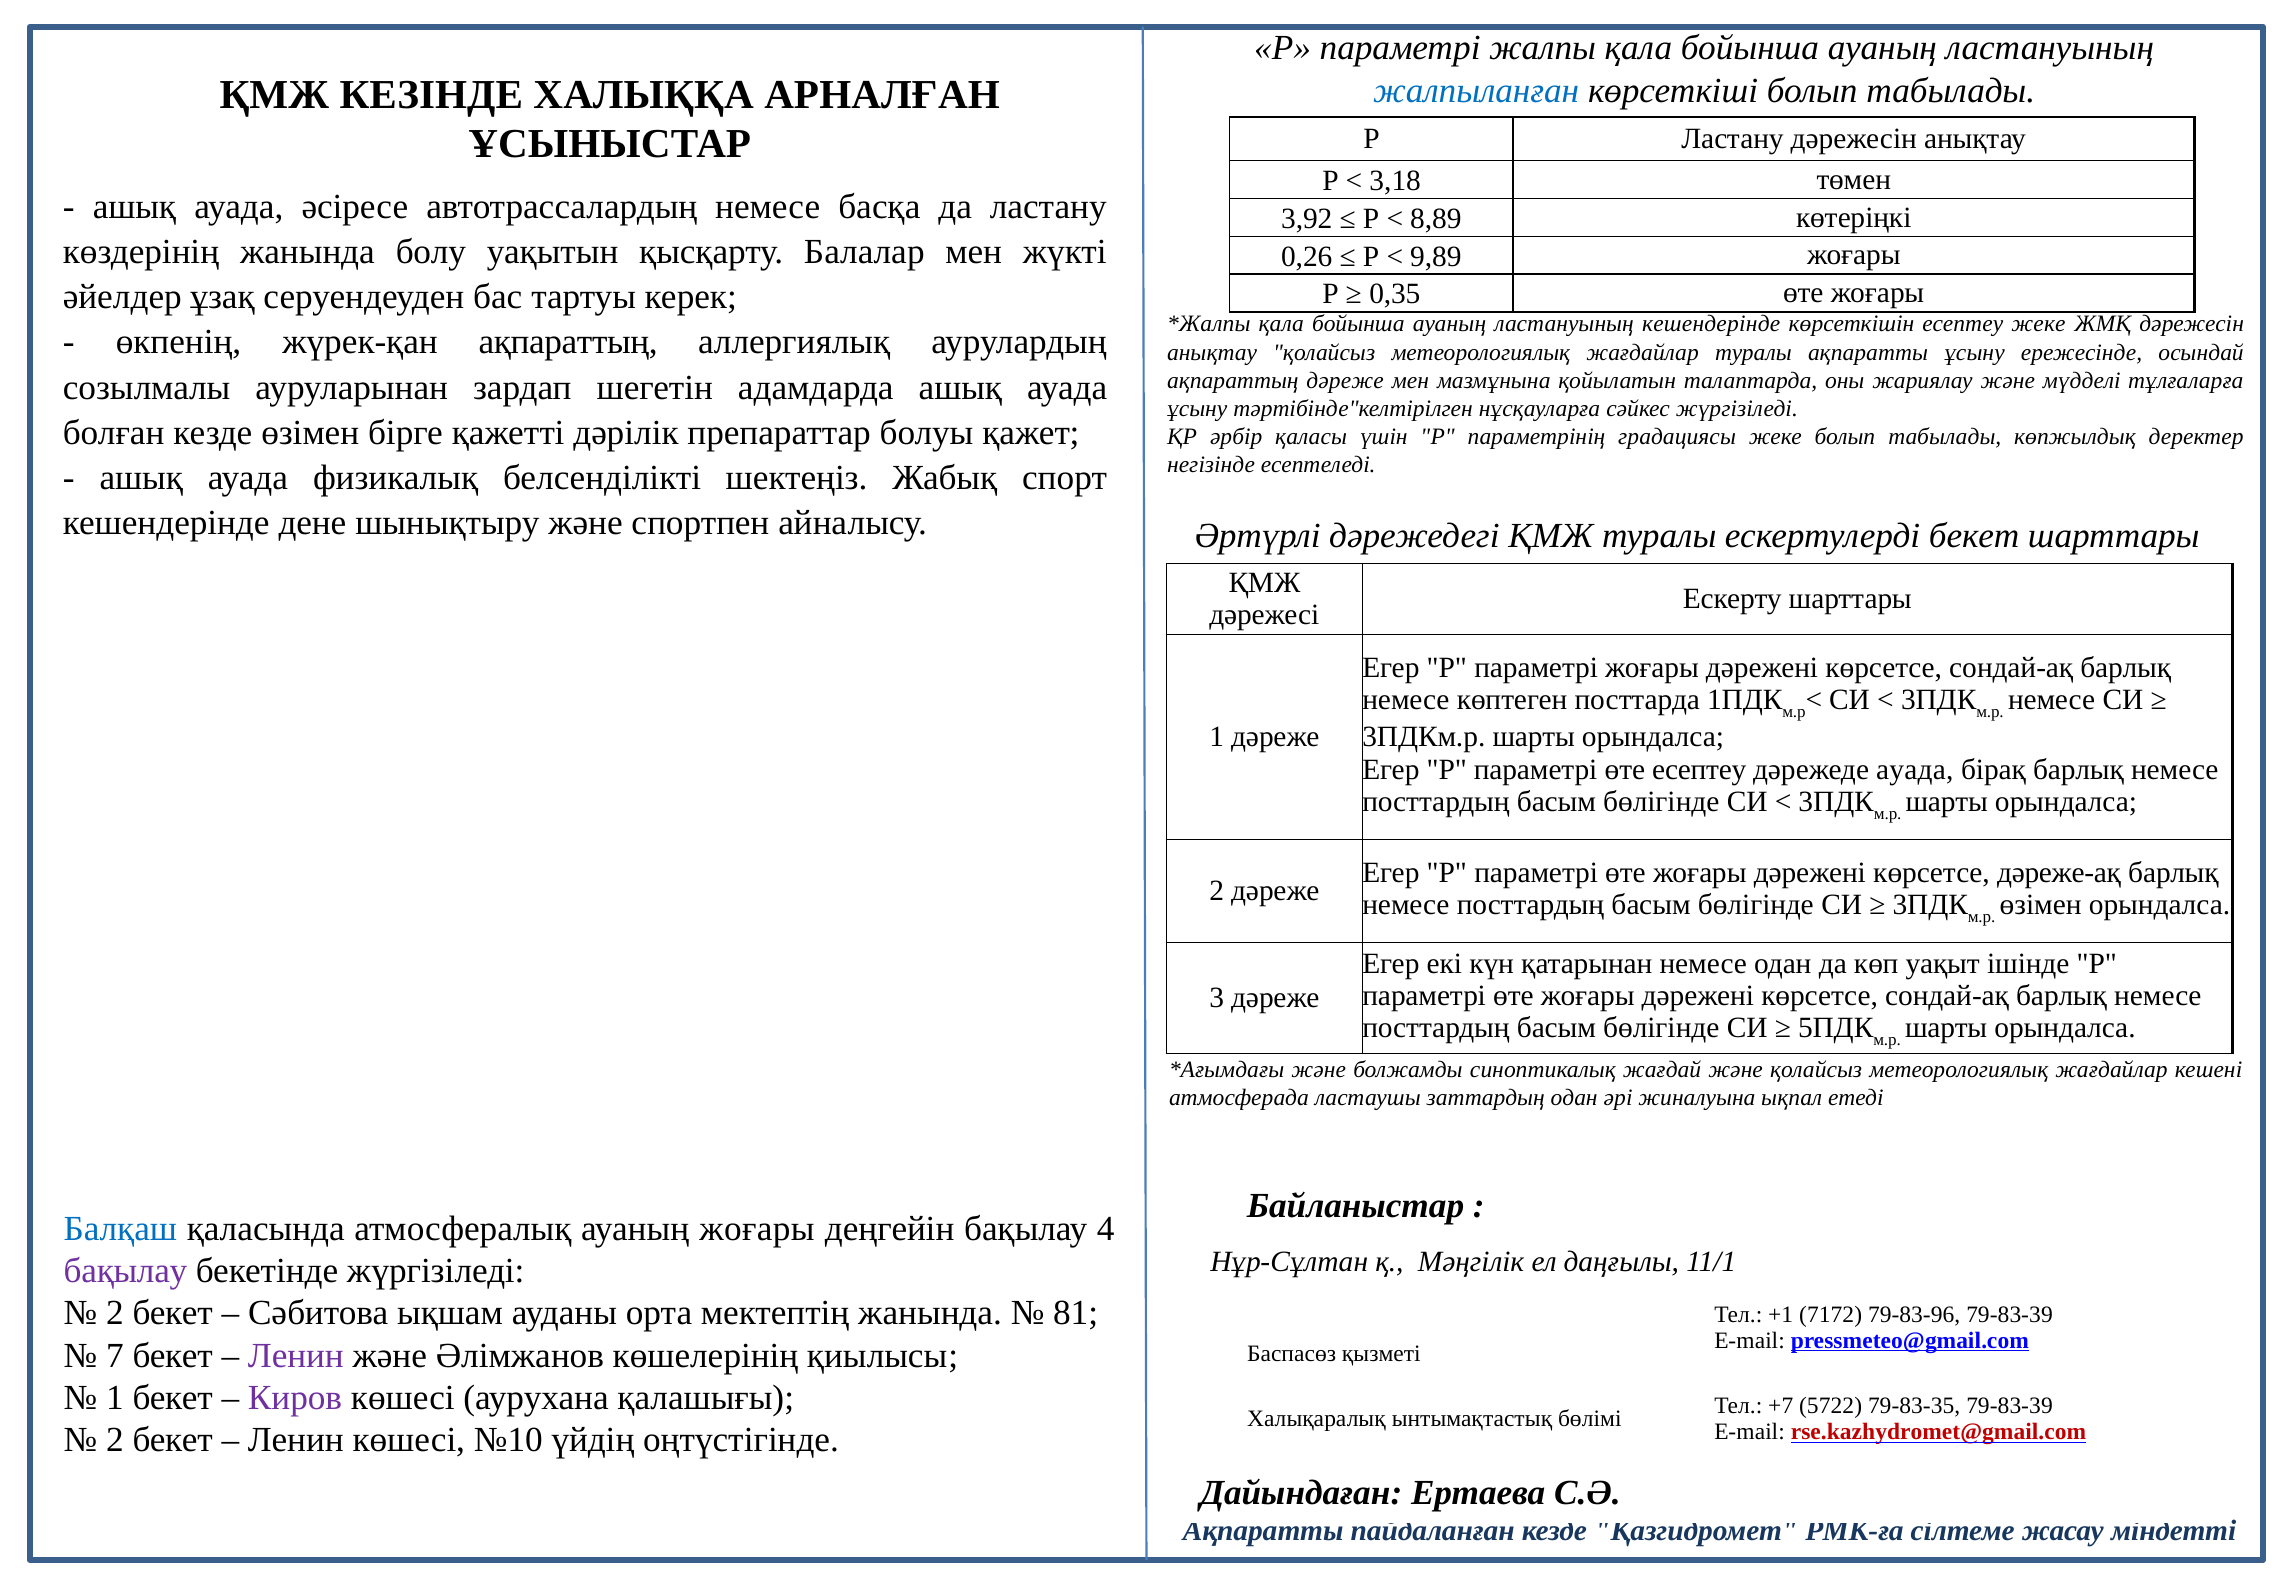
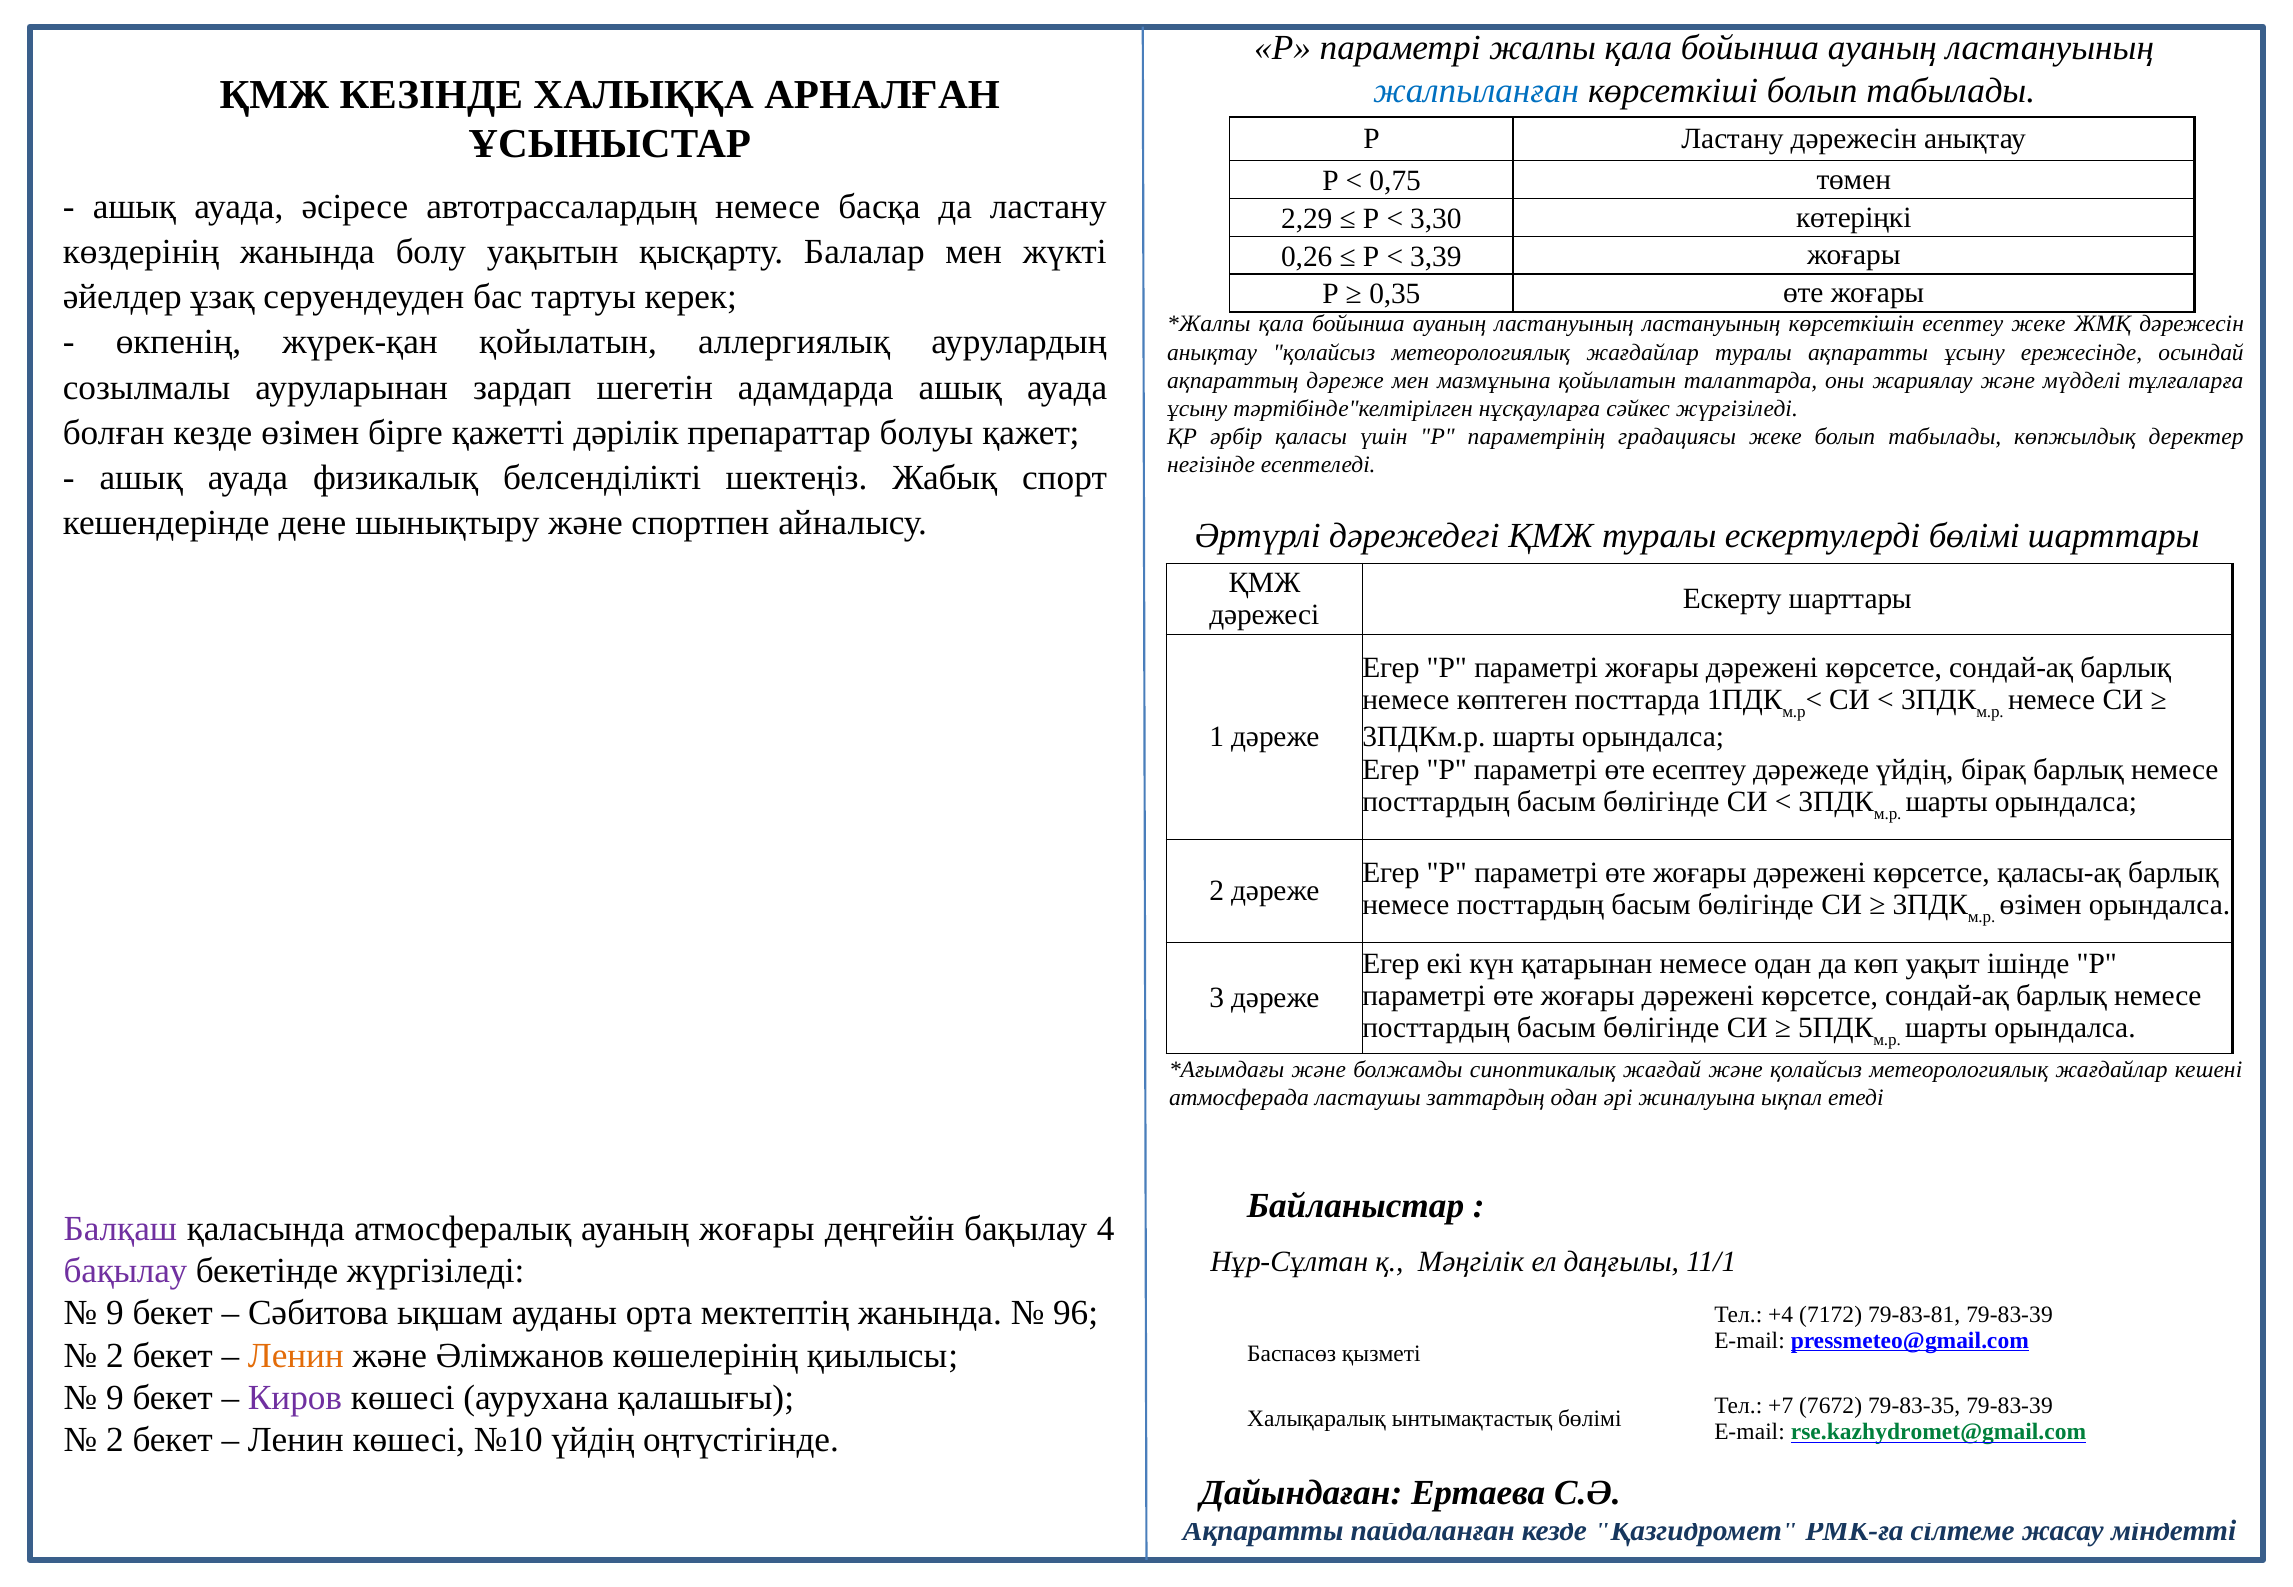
3,18: 3,18 -> 0,75
3,92: 3,92 -> 2,29
8,89: 8,89 -> 3,30
9,89: 9,89 -> 3,39
ластануының кешендерінде: кешендерінде -> ластануының
жүрек-қан ақпараттың: ақпараттың -> қойылатын
ескертулерді бекет: бекет -> бөлімі
дәрежеде ауада: ауада -> үйдің
дәреже-ақ: дәреже-ақ -> қаласы-ақ
Балқаш colour: blue -> purple
2 at (115, 1314): 2 -> 9
81: 81 -> 96
+1: +1 -> +4
79-83-96: 79-83-96 -> 79-83-81
7 at (115, 1356): 7 -> 2
Ленин at (296, 1356) colour: purple -> orange
1 at (115, 1398): 1 -> 9
5722: 5722 -> 7672
rse.kazhydromet@gmail.com colour: red -> green
